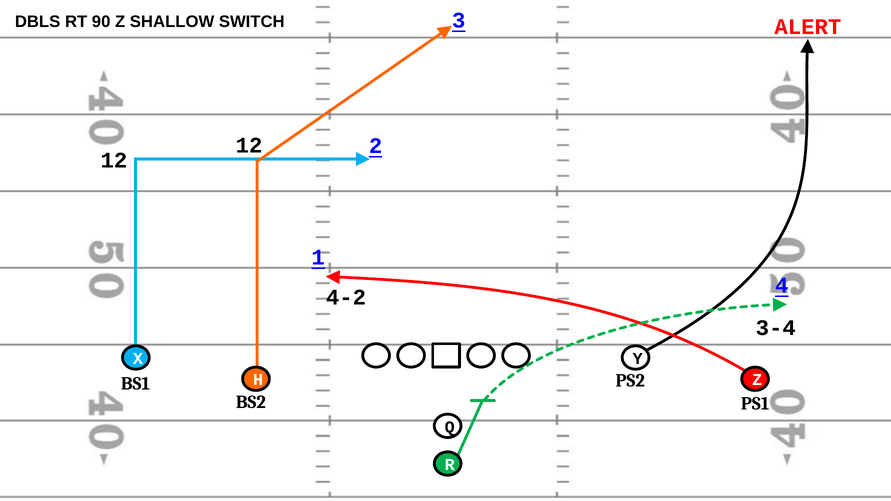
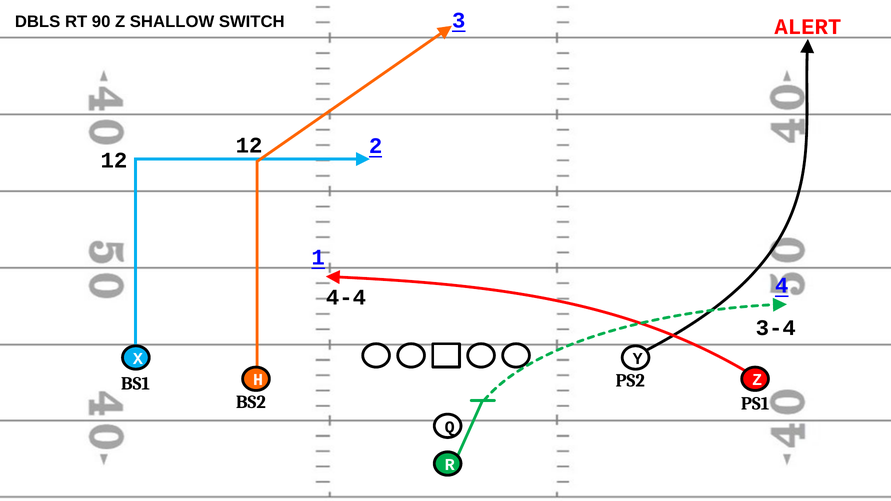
4-2: 4-2 -> 4-4
